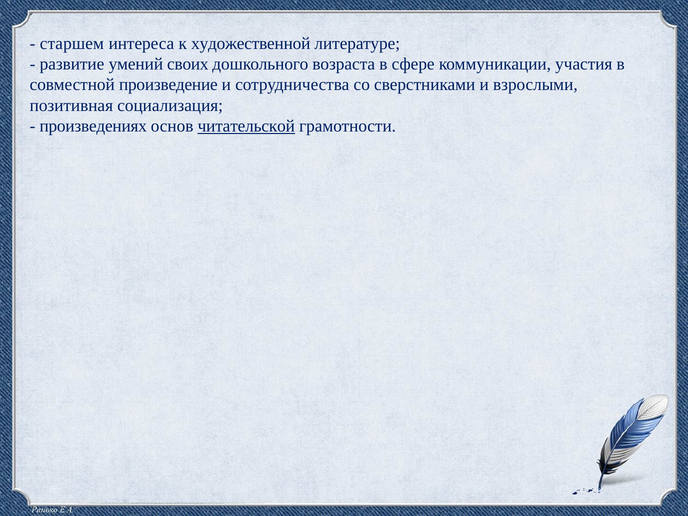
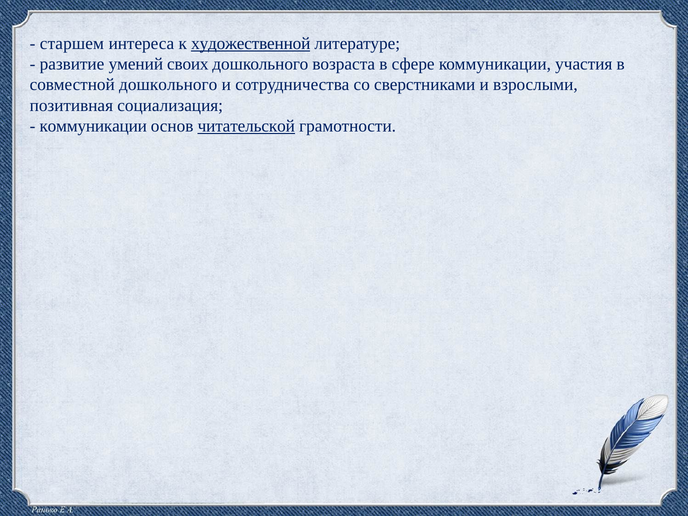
художественной underline: none -> present
совместной произведение: произведение -> дошкольного
произведениях at (93, 126): произведениях -> коммуникации
